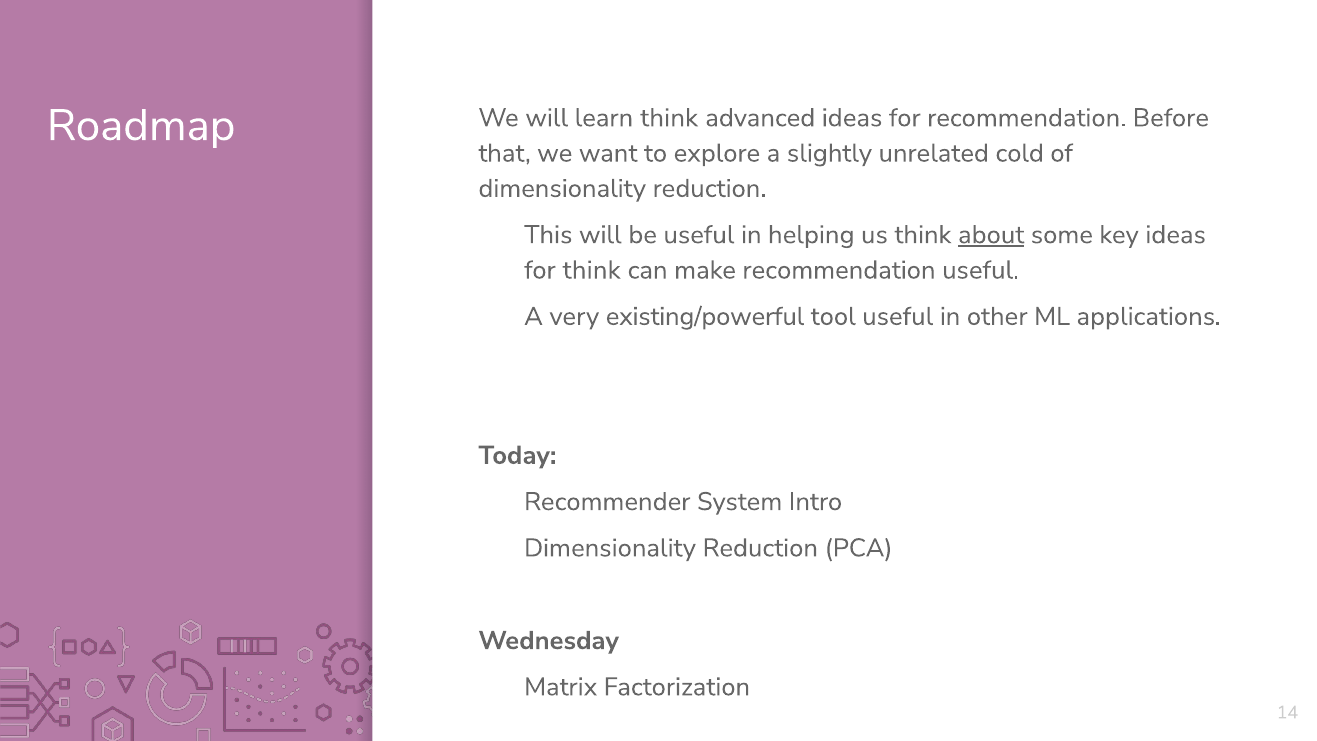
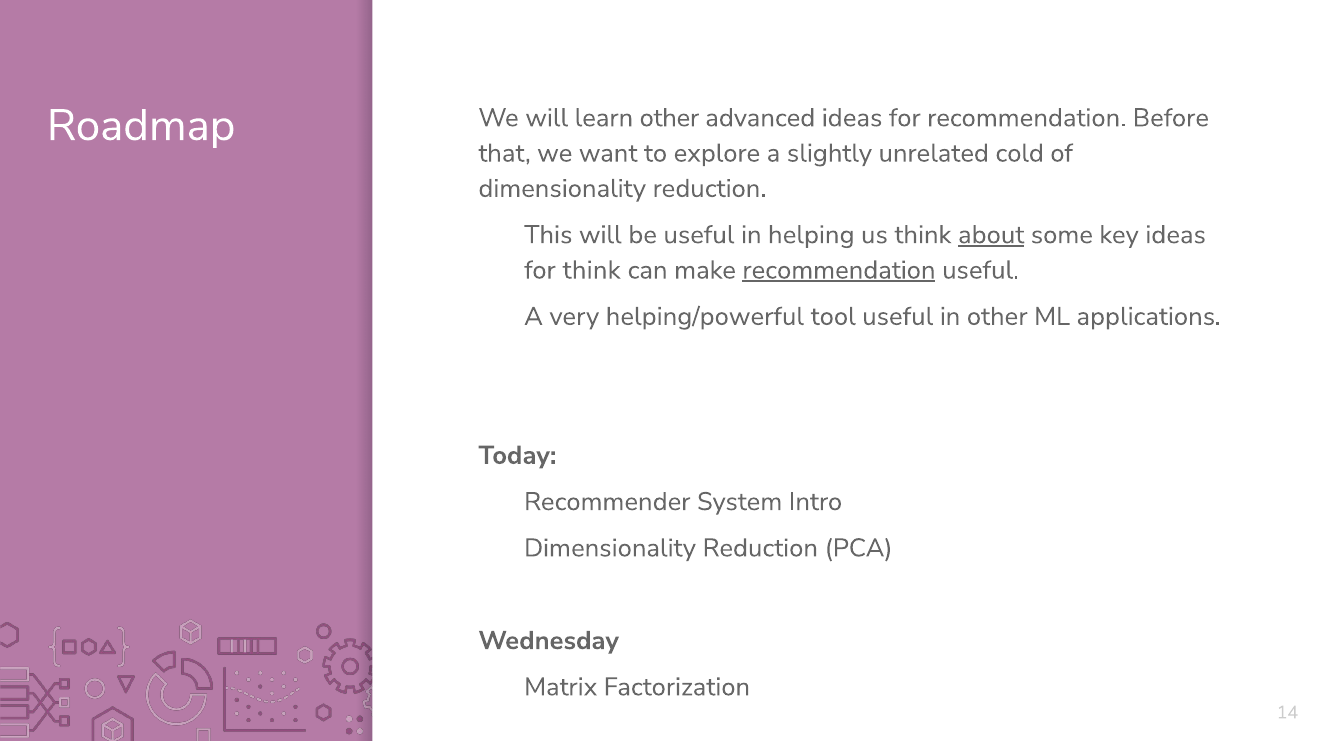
learn think: think -> other
recommendation at (839, 270) underline: none -> present
existing/powerful: existing/powerful -> helping/powerful
